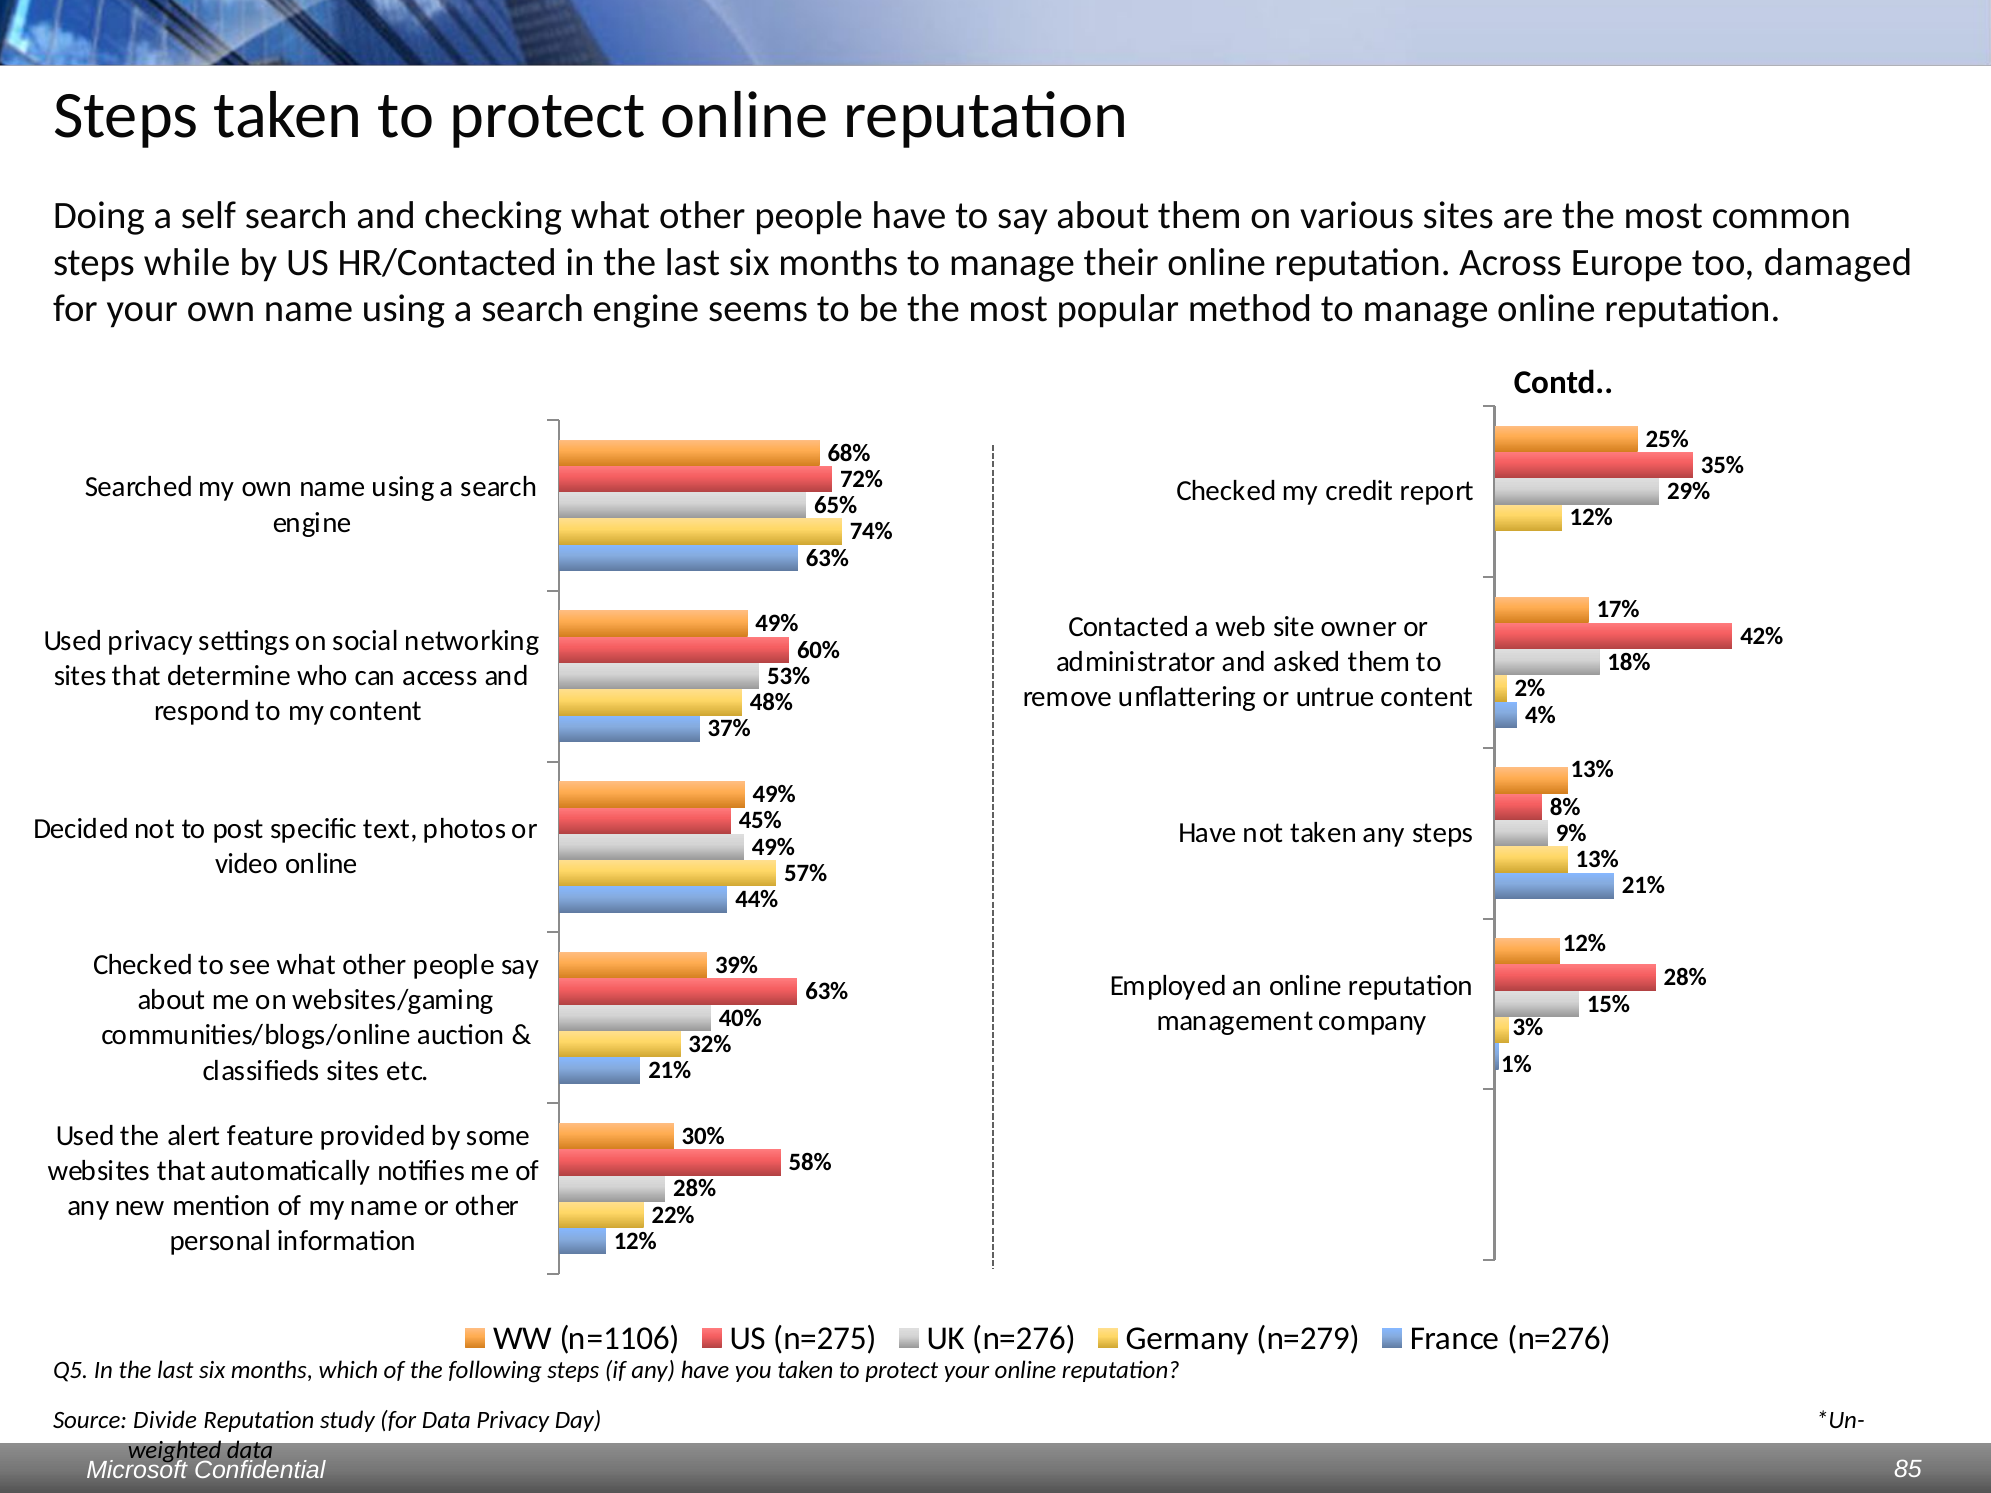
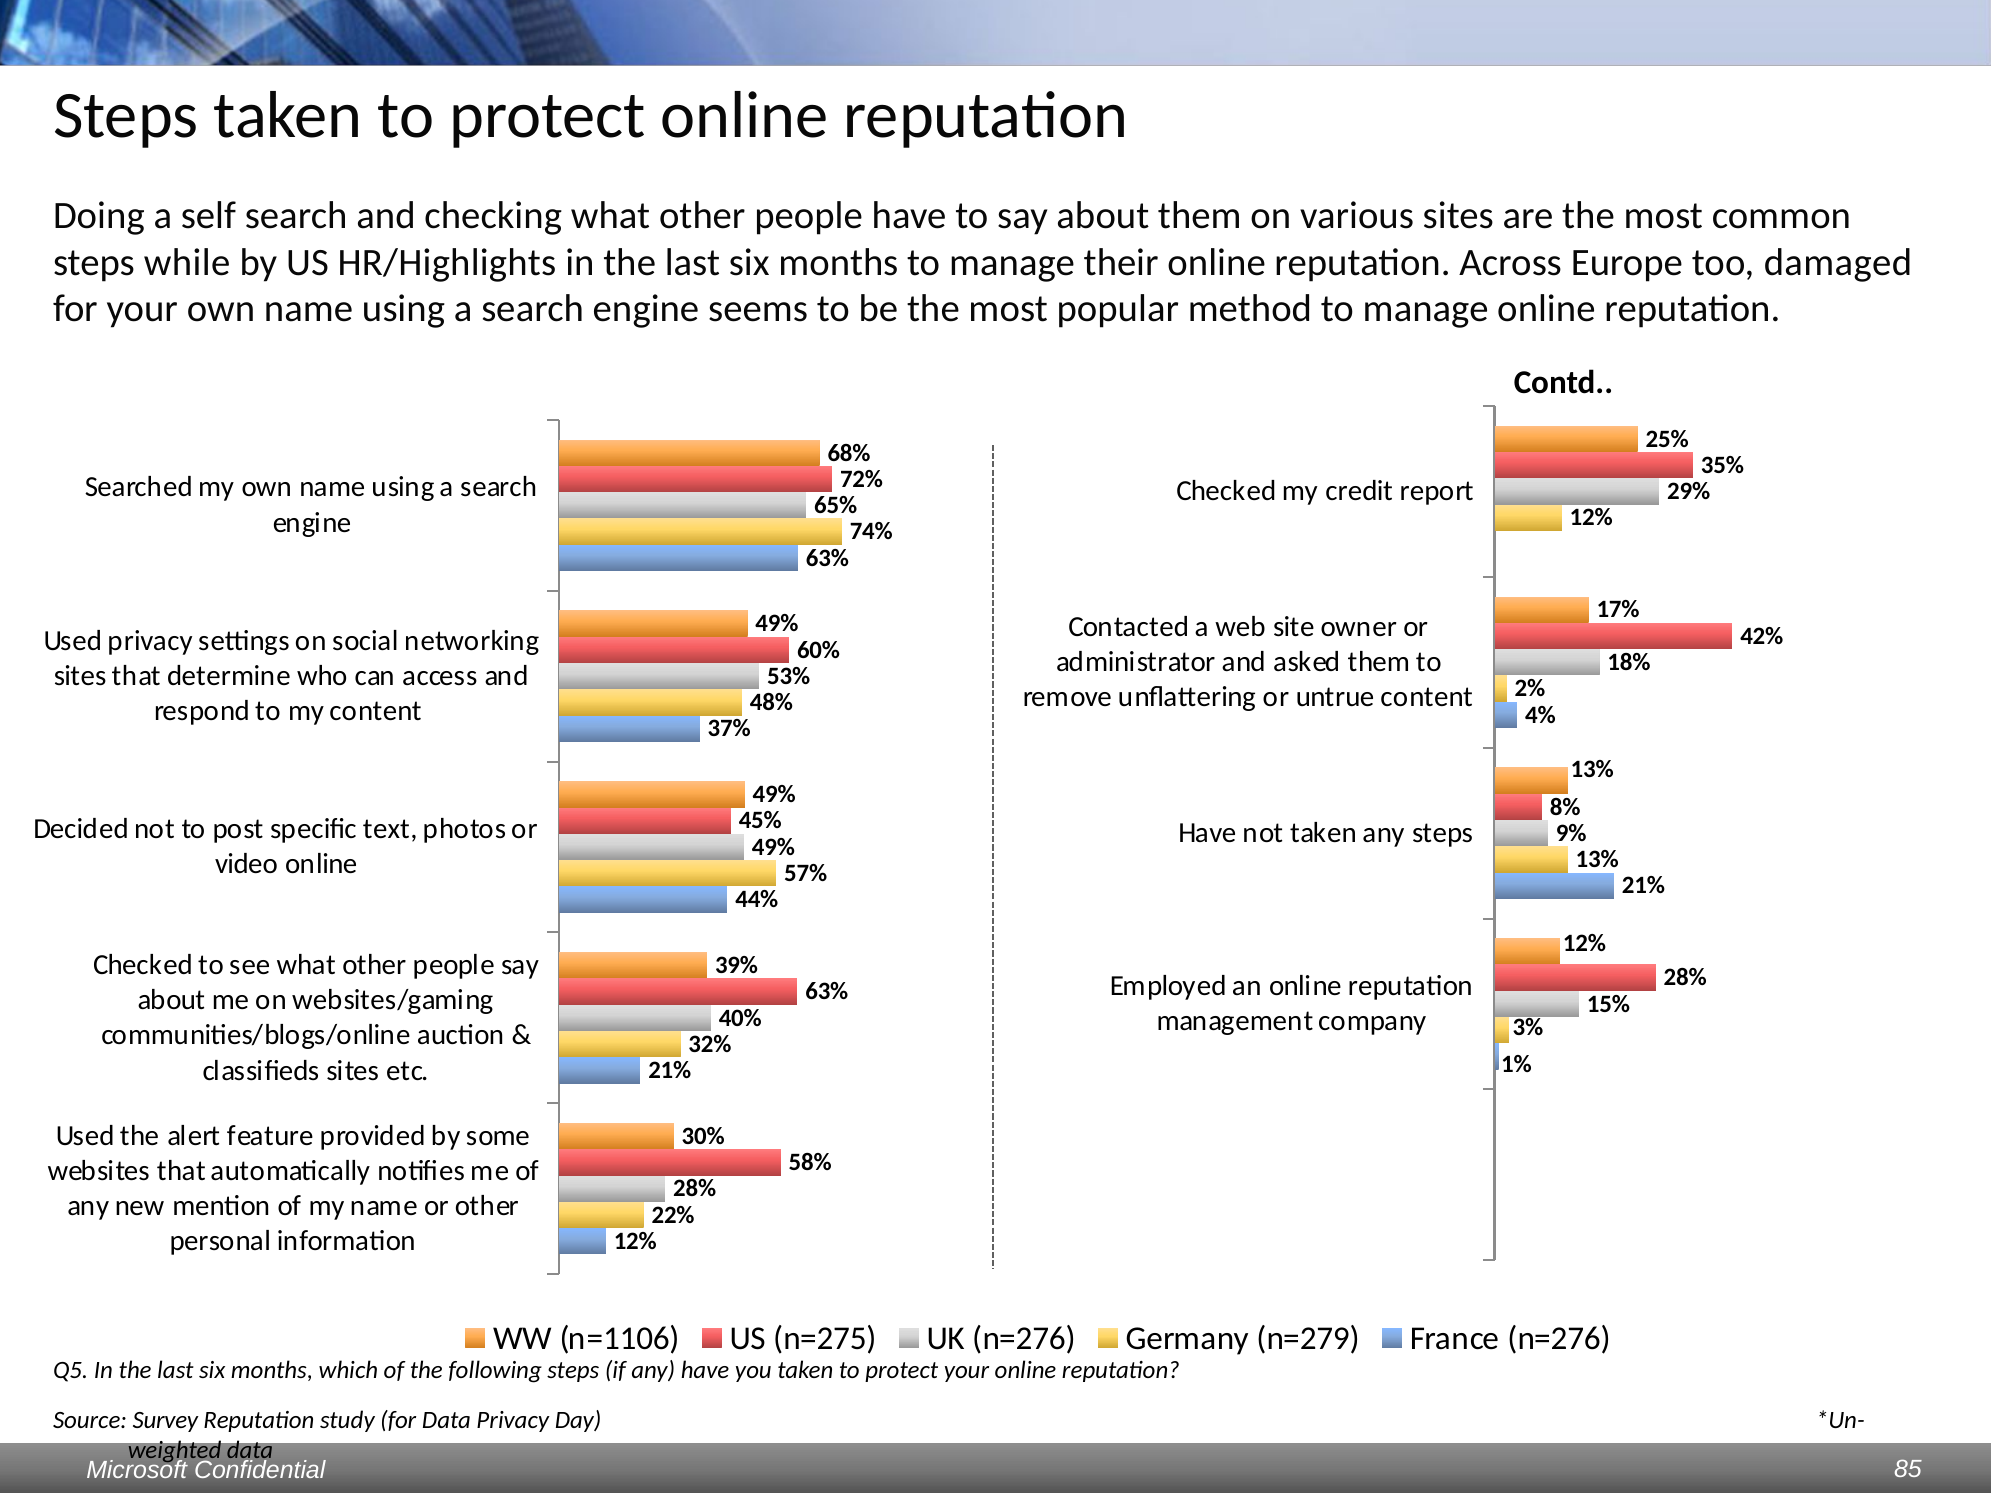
HR/Contacted: HR/Contacted -> HR/Highlights
Divide: Divide -> Survey
